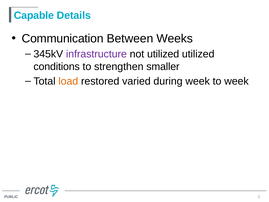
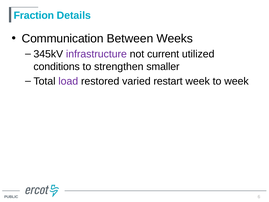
Capable: Capable -> Fraction
not utilized: utilized -> current
load colour: orange -> purple
during: during -> restart
